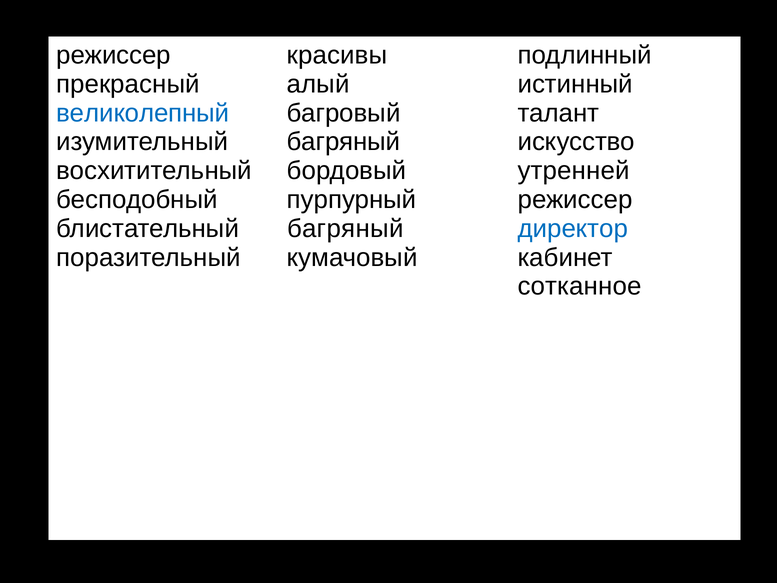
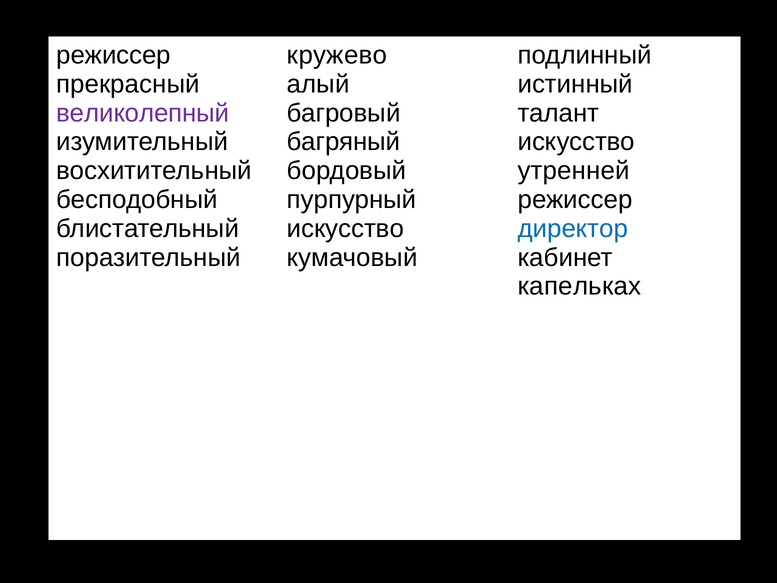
красивы: красивы -> кружево
великолепный colour: blue -> purple
багряный at (345, 228): багряный -> искусство
сотканное: сотканное -> капельках
